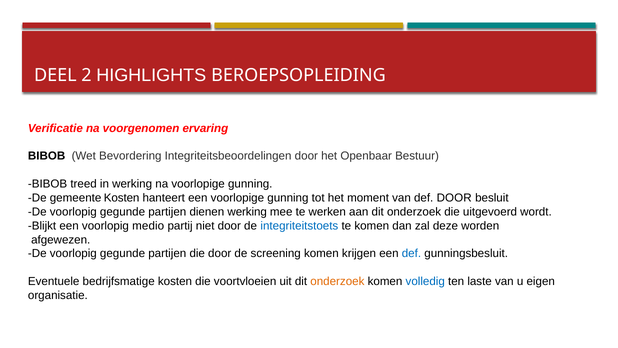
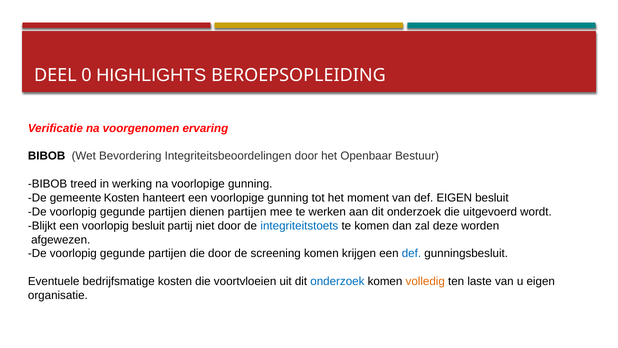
2: 2 -> 0
def DOOR: DOOR -> EIGEN
dienen werking: werking -> partijen
voorlopig medio: medio -> besluit
onderzoek at (337, 281) colour: orange -> blue
volledig colour: blue -> orange
